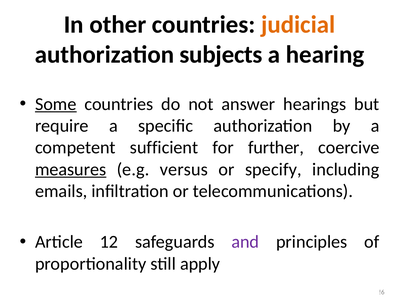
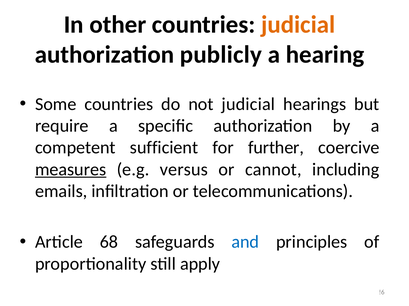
subjects: subjects -> publicly
Some underline: present -> none
not answer: answer -> judicial
specify: specify -> cannot
12: 12 -> 68
and colour: purple -> blue
